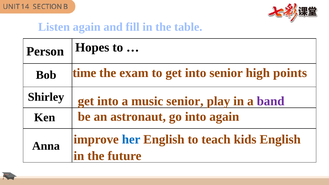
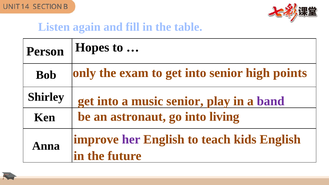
time: time -> only
into again: again -> living
her colour: blue -> purple
